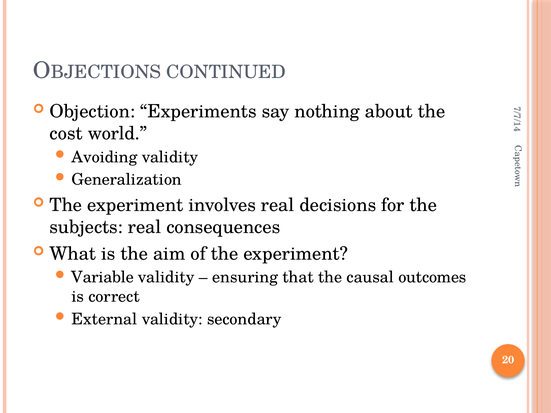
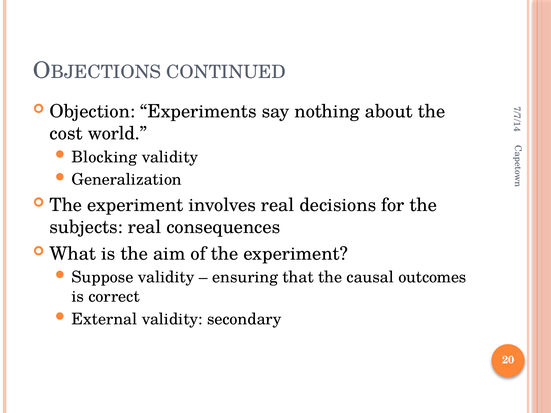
Avoiding: Avoiding -> Blocking
Variable: Variable -> Suppose
